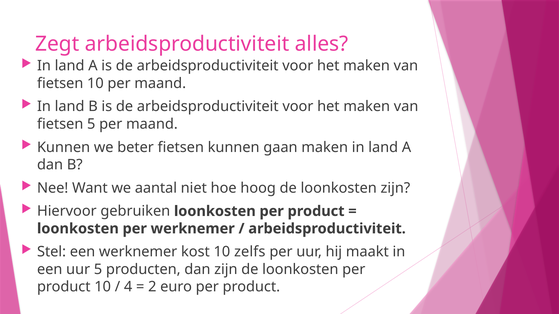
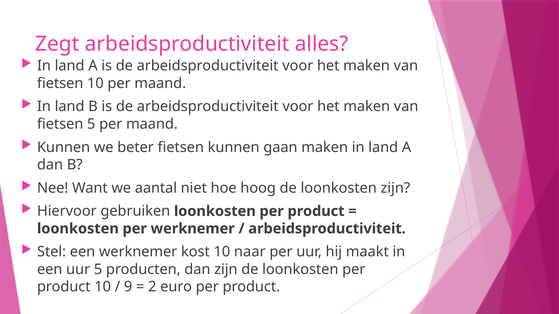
zelfs: zelfs -> naar
4: 4 -> 9
